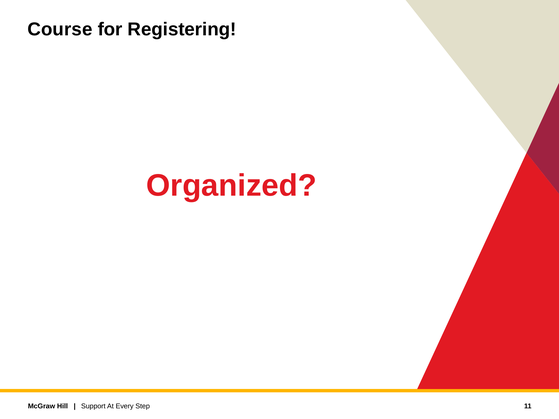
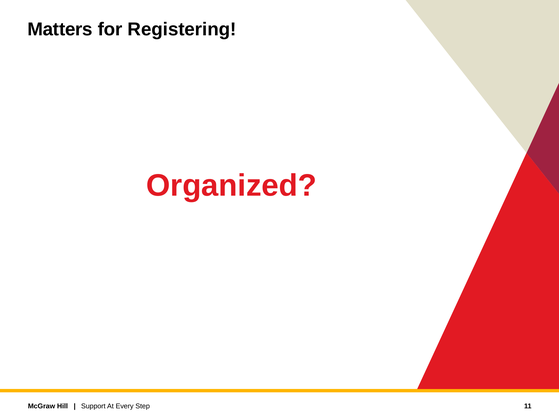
Course: Course -> Matters
